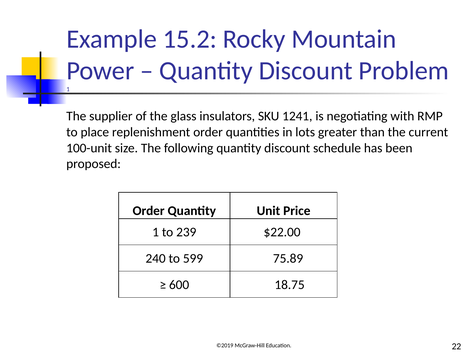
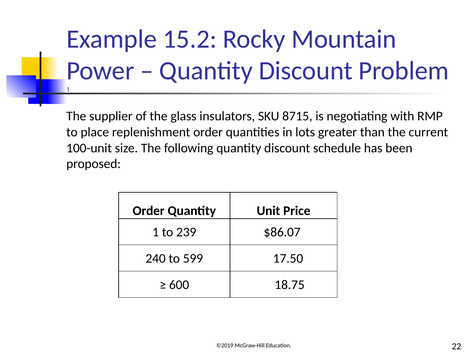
1241: 1241 -> 8715
$22.00: $22.00 -> $86.07
75.89: 75.89 -> 17.50
